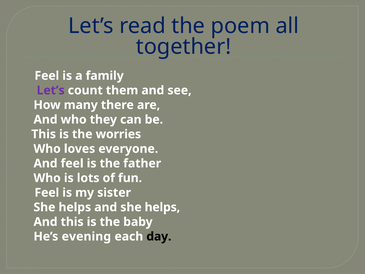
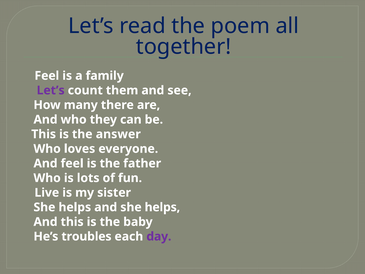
worries: worries -> answer
Feel at (47, 192): Feel -> Live
evening: evening -> troubles
day colour: black -> purple
